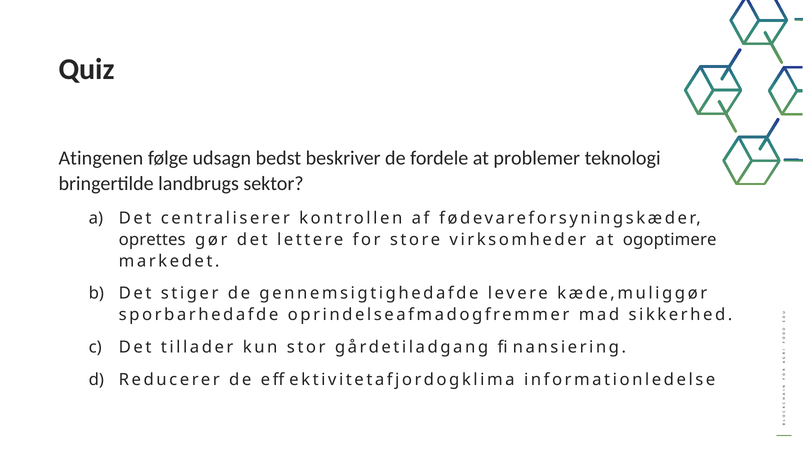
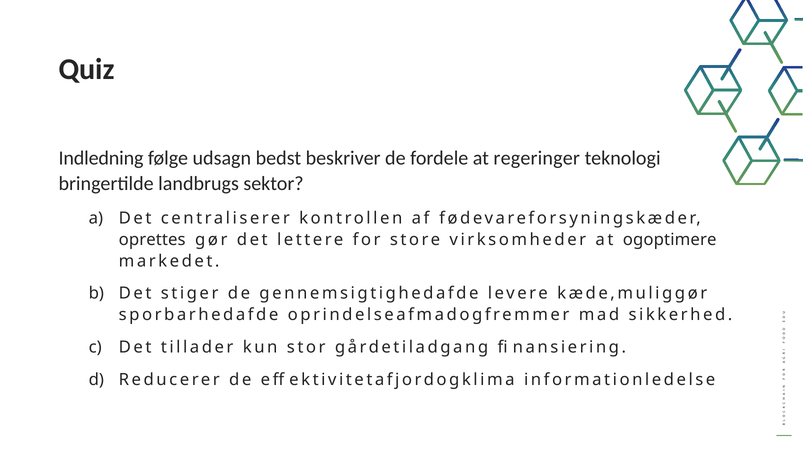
Atingenen: Atingenen -> Indledning
problemer: problemer -> regeringer
